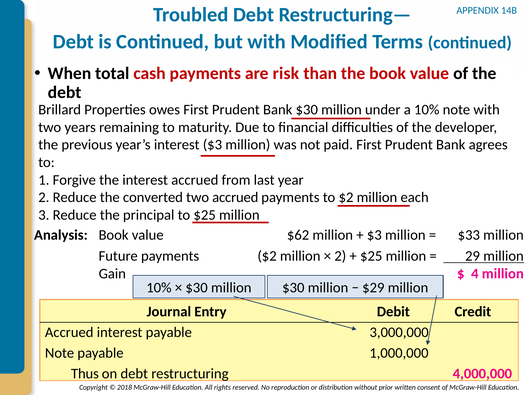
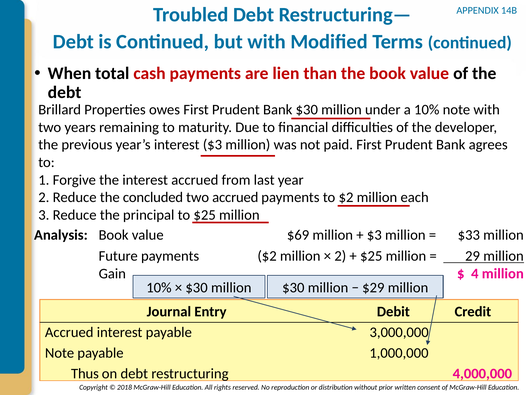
risk: risk -> lien
converted: converted -> concluded
$62: $62 -> $69
